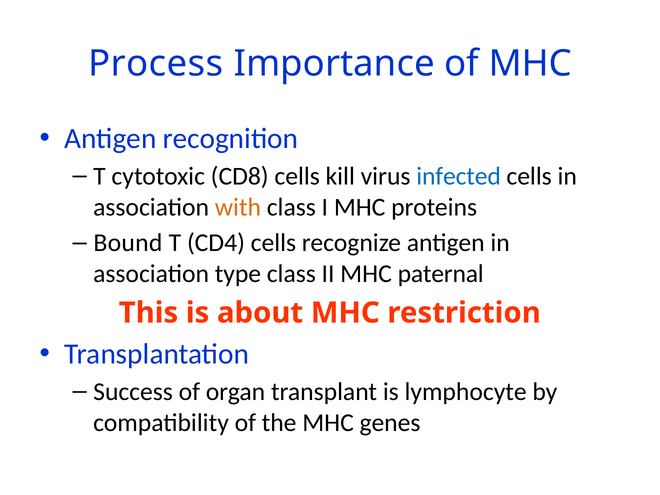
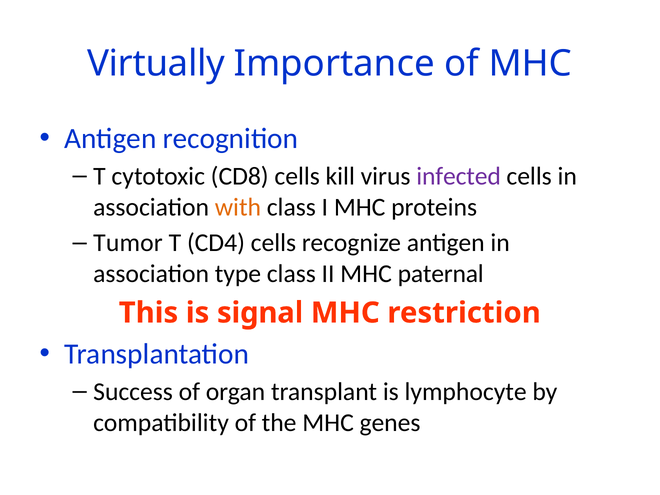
Process: Process -> Virtually
infected colour: blue -> purple
Bound: Bound -> Tumor
about: about -> signal
